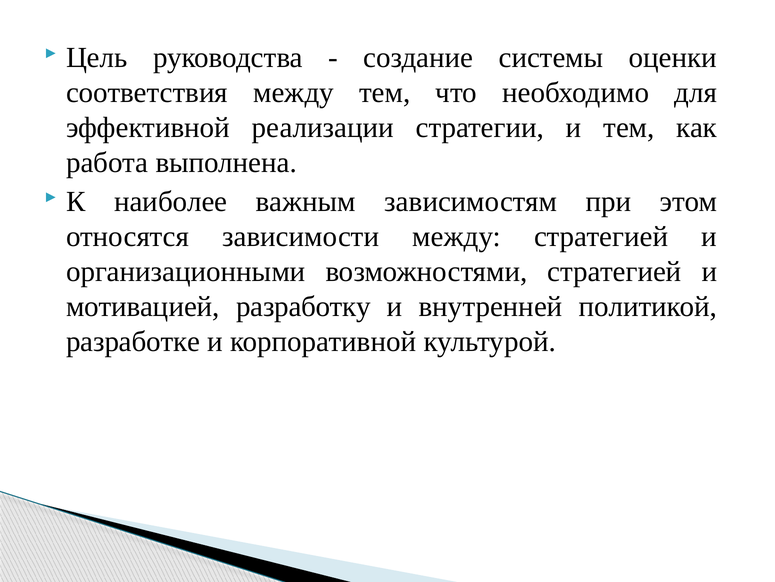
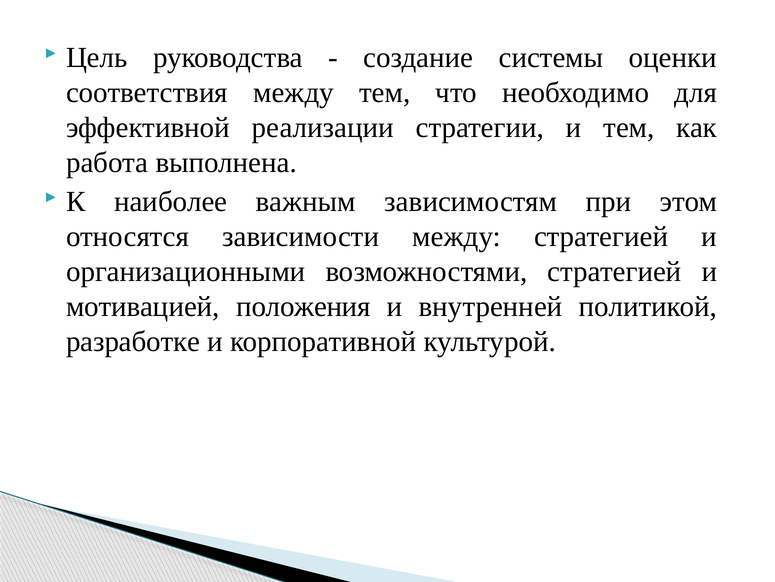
разработку: разработку -> положения
